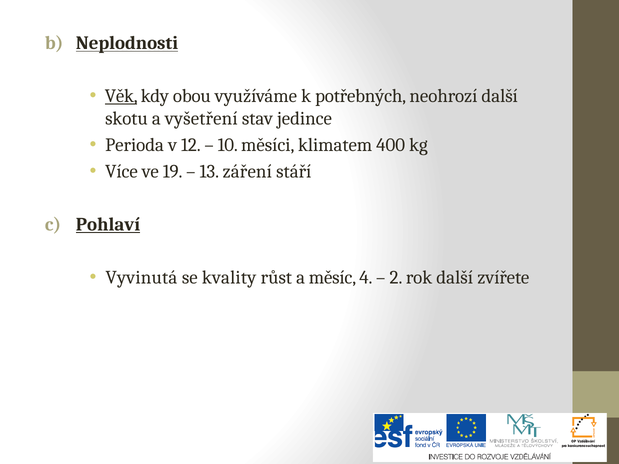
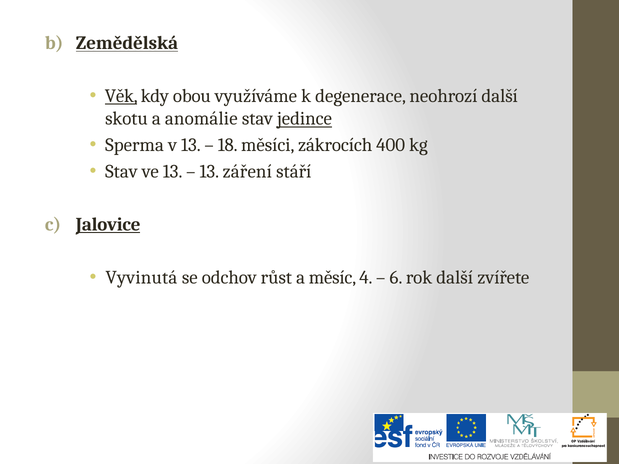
Neplodnosti: Neplodnosti -> Zemědělská
potřebných: potřebných -> degenerace
vyšetření: vyšetření -> anomálie
jedince underline: none -> present
Perioda: Perioda -> Sperma
v 12: 12 -> 13
10: 10 -> 18
klimatem: klimatem -> zákrocích
Více at (121, 172): Více -> Stav
ve 19: 19 -> 13
Pohlaví: Pohlaví -> Jalovice
kvality: kvality -> odchov
2: 2 -> 6
